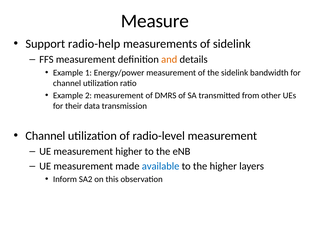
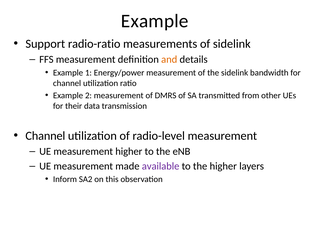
Measure at (155, 21): Measure -> Example
radio-help: radio-help -> radio-ratio
available colour: blue -> purple
